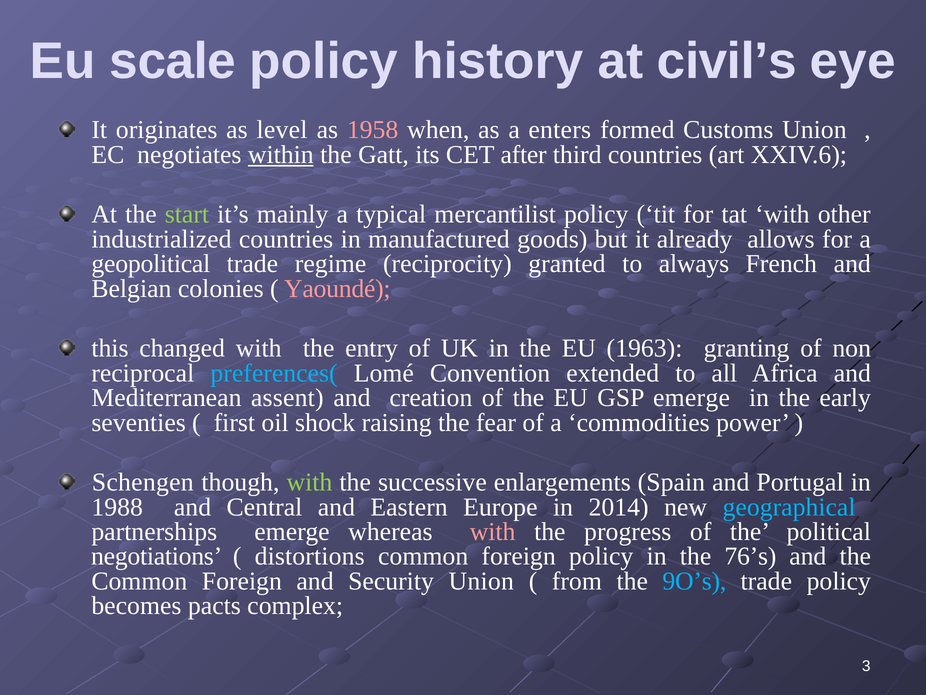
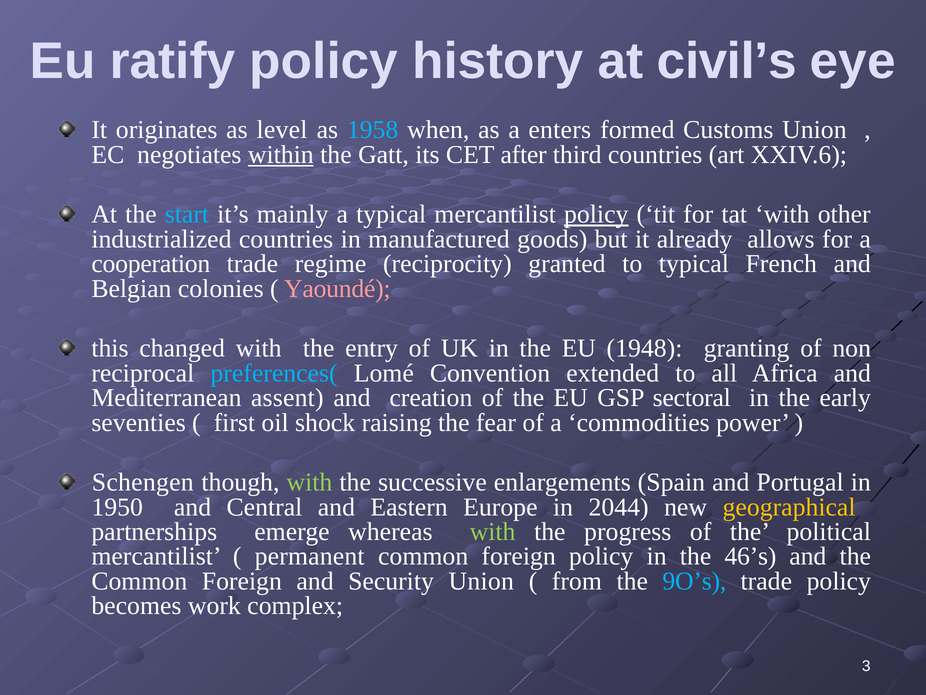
scale: scale -> ratify
1958 colour: pink -> light blue
start colour: light green -> light blue
policy at (596, 214) underline: none -> present
geopolitical: geopolitical -> cooperation
to always: always -> typical
1963: 1963 -> 1948
GSP emerge: emerge -> sectoral
1988: 1988 -> 1950
2014: 2014 -> 2044
geographical colour: light blue -> yellow
with at (493, 531) colour: pink -> light green
negotiations at (157, 556): negotiations -> mercantilist
distortions: distortions -> permanent
76’s: 76’s -> 46’s
pacts: pacts -> work
